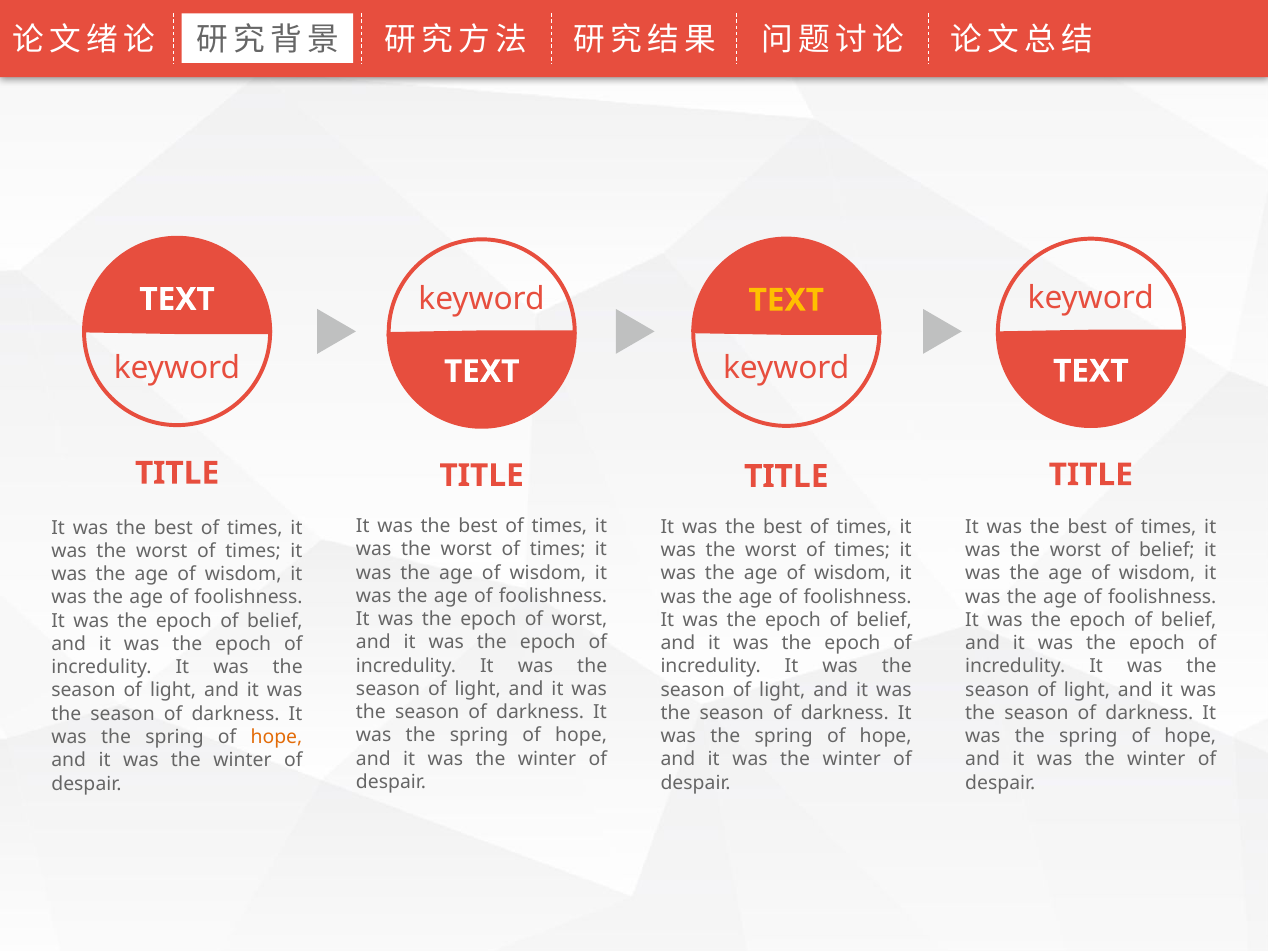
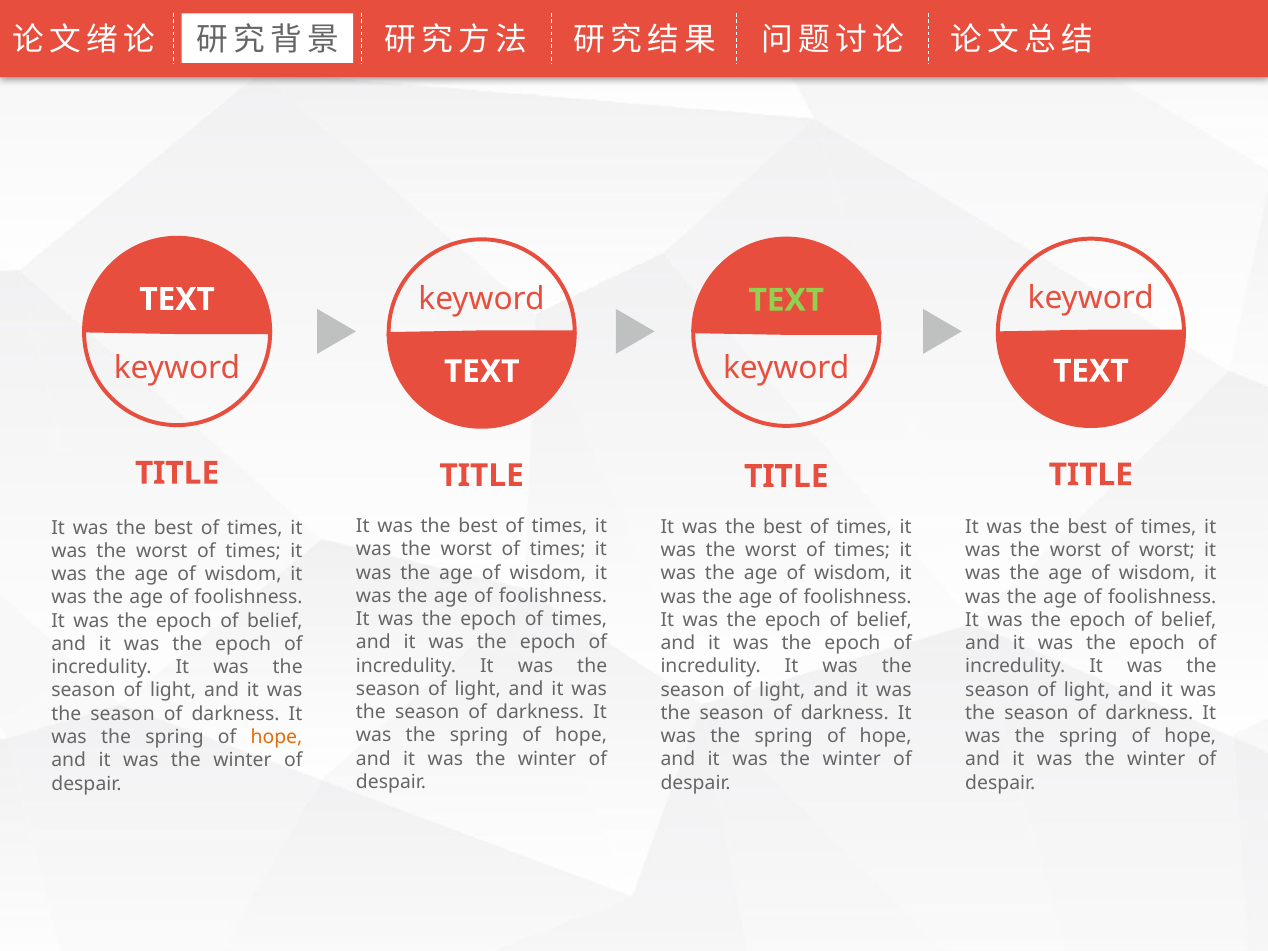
TEXT at (786, 300) colour: yellow -> light green
worst of belief: belief -> worst
epoch of worst: worst -> times
